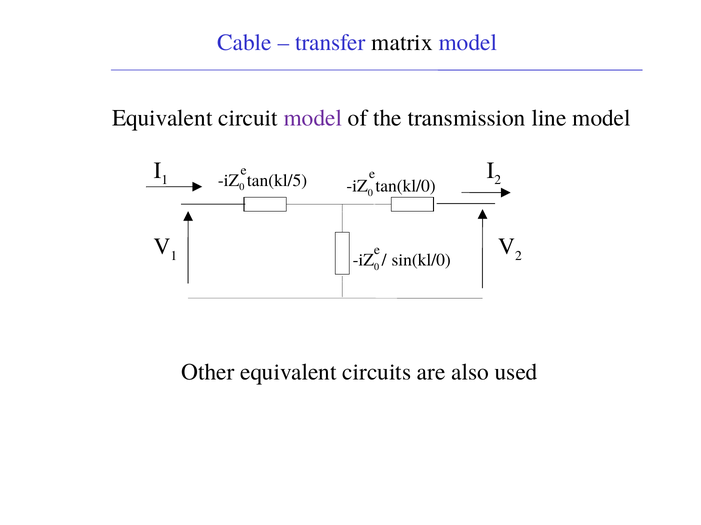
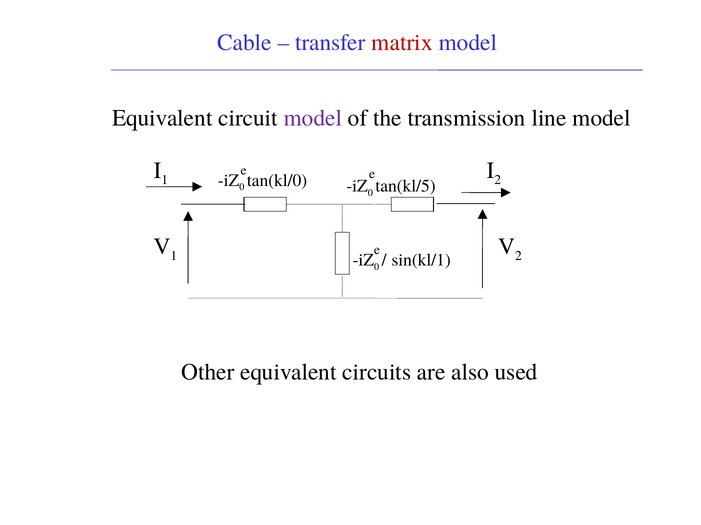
matrix colour: black -> red
tan(kl/5: tan(kl/5 -> tan(kl/0
tan(kl/0: tan(kl/0 -> tan(kl/5
sin(kl/0: sin(kl/0 -> sin(kl/1
